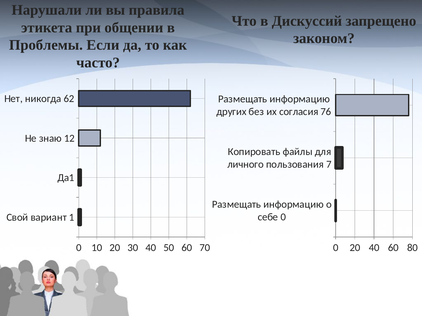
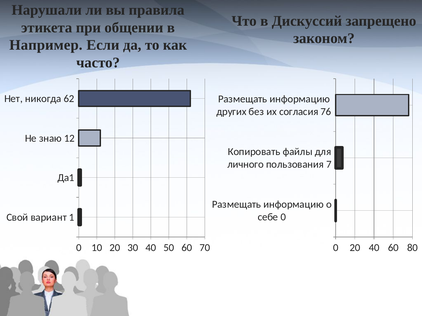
Проблемы: Проблемы -> Например
